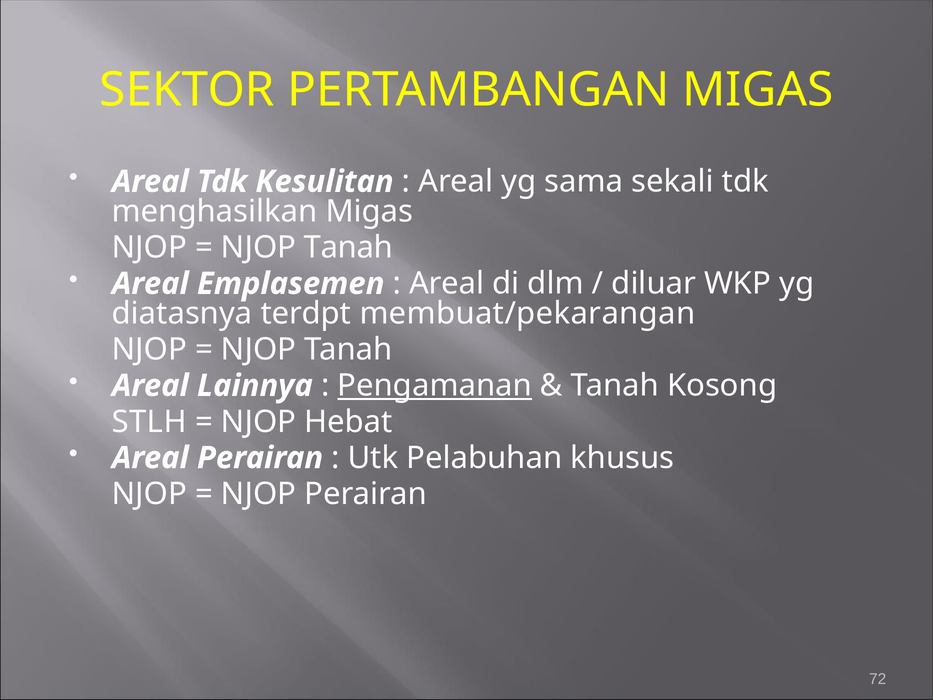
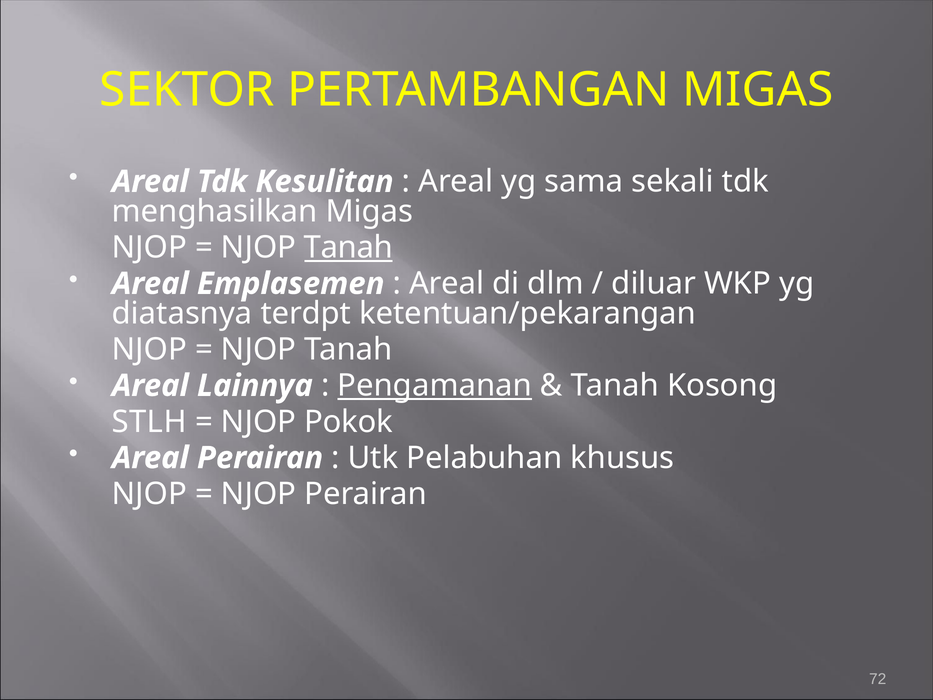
Tanah at (349, 247) underline: none -> present
membuat/pekarangan: membuat/pekarangan -> ketentuan/pekarangan
Hebat: Hebat -> Pokok
